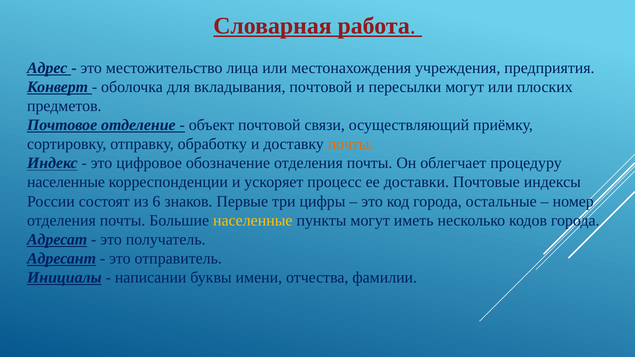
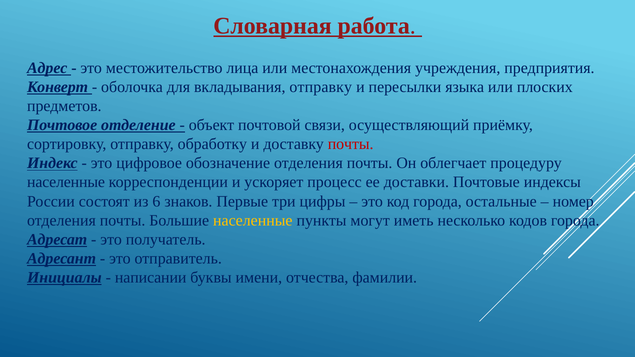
вкладывания почтовой: почтовой -> отправку
пересылки могут: могут -> языка
почты at (351, 144) colour: orange -> red
